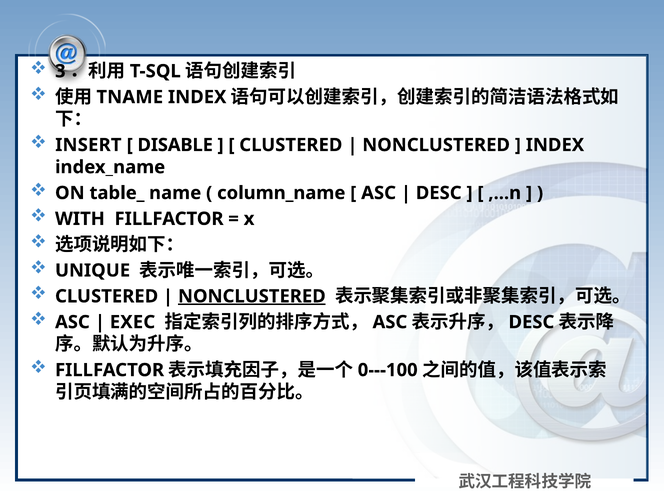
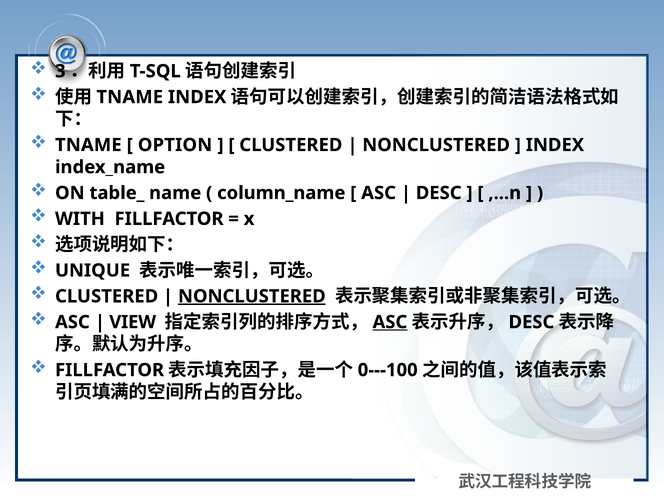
INSERT at (88, 145): INSERT -> TNAME
DISABLE: DISABLE -> OPTION
EXEC: EXEC -> VIEW
ASC at (390, 322) underline: none -> present
